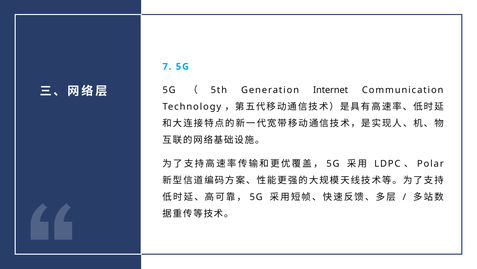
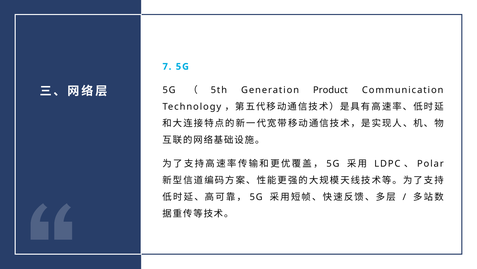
Internet: Internet -> Product
